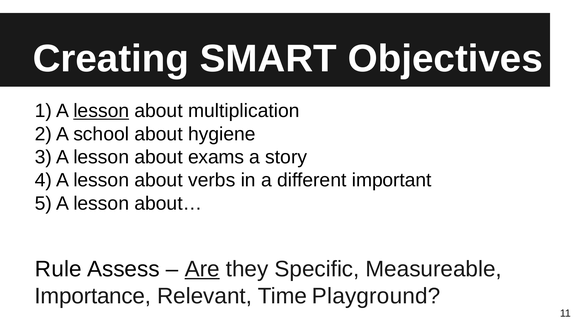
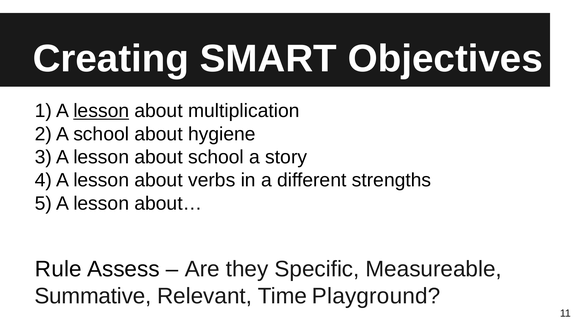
about exams: exams -> school
important: important -> strengths
Are underline: present -> none
Importance: Importance -> Summative
